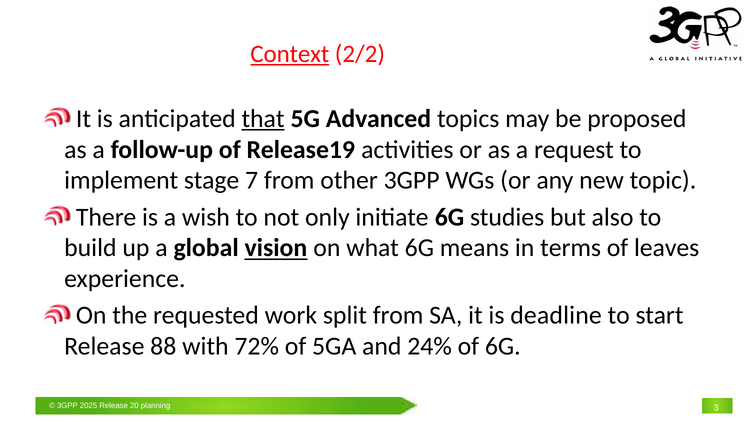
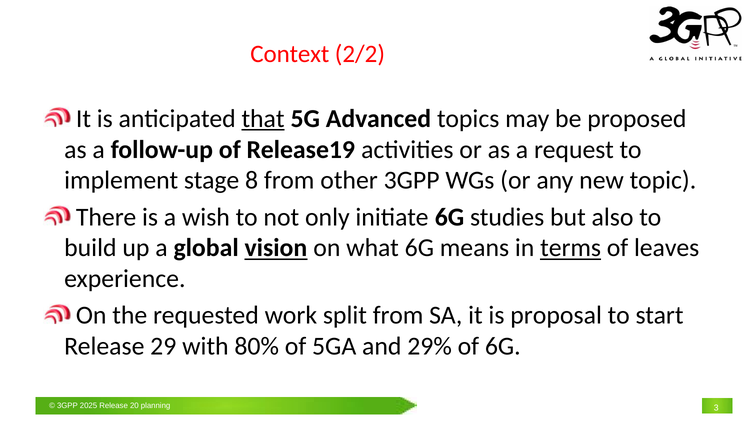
Context underline: present -> none
7: 7 -> 8
terms underline: none -> present
deadline: deadline -> proposal
88: 88 -> 29
72%: 72% -> 80%
24%: 24% -> 29%
